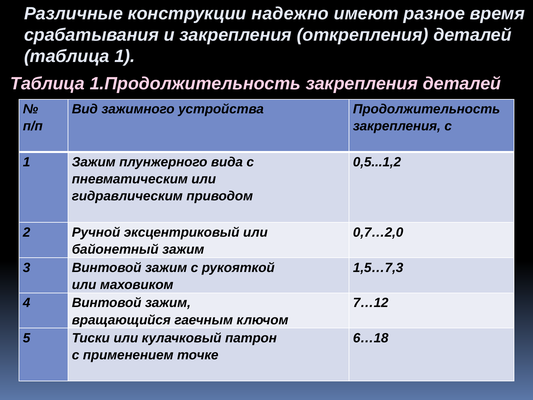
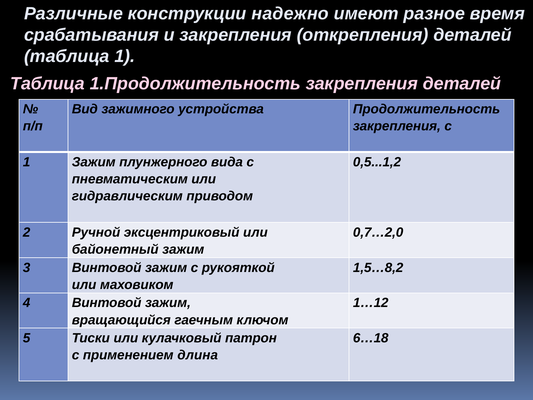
1,5…7,3: 1,5…7,3 -> 1,5…8,2
7…12: 7…12 -> 1…12
точке: точке -> длина
